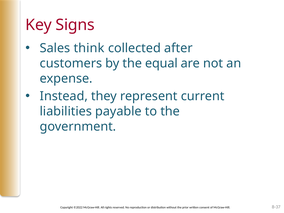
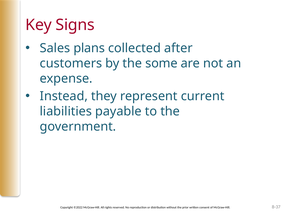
think: think -> plans
equal: equal -> some
